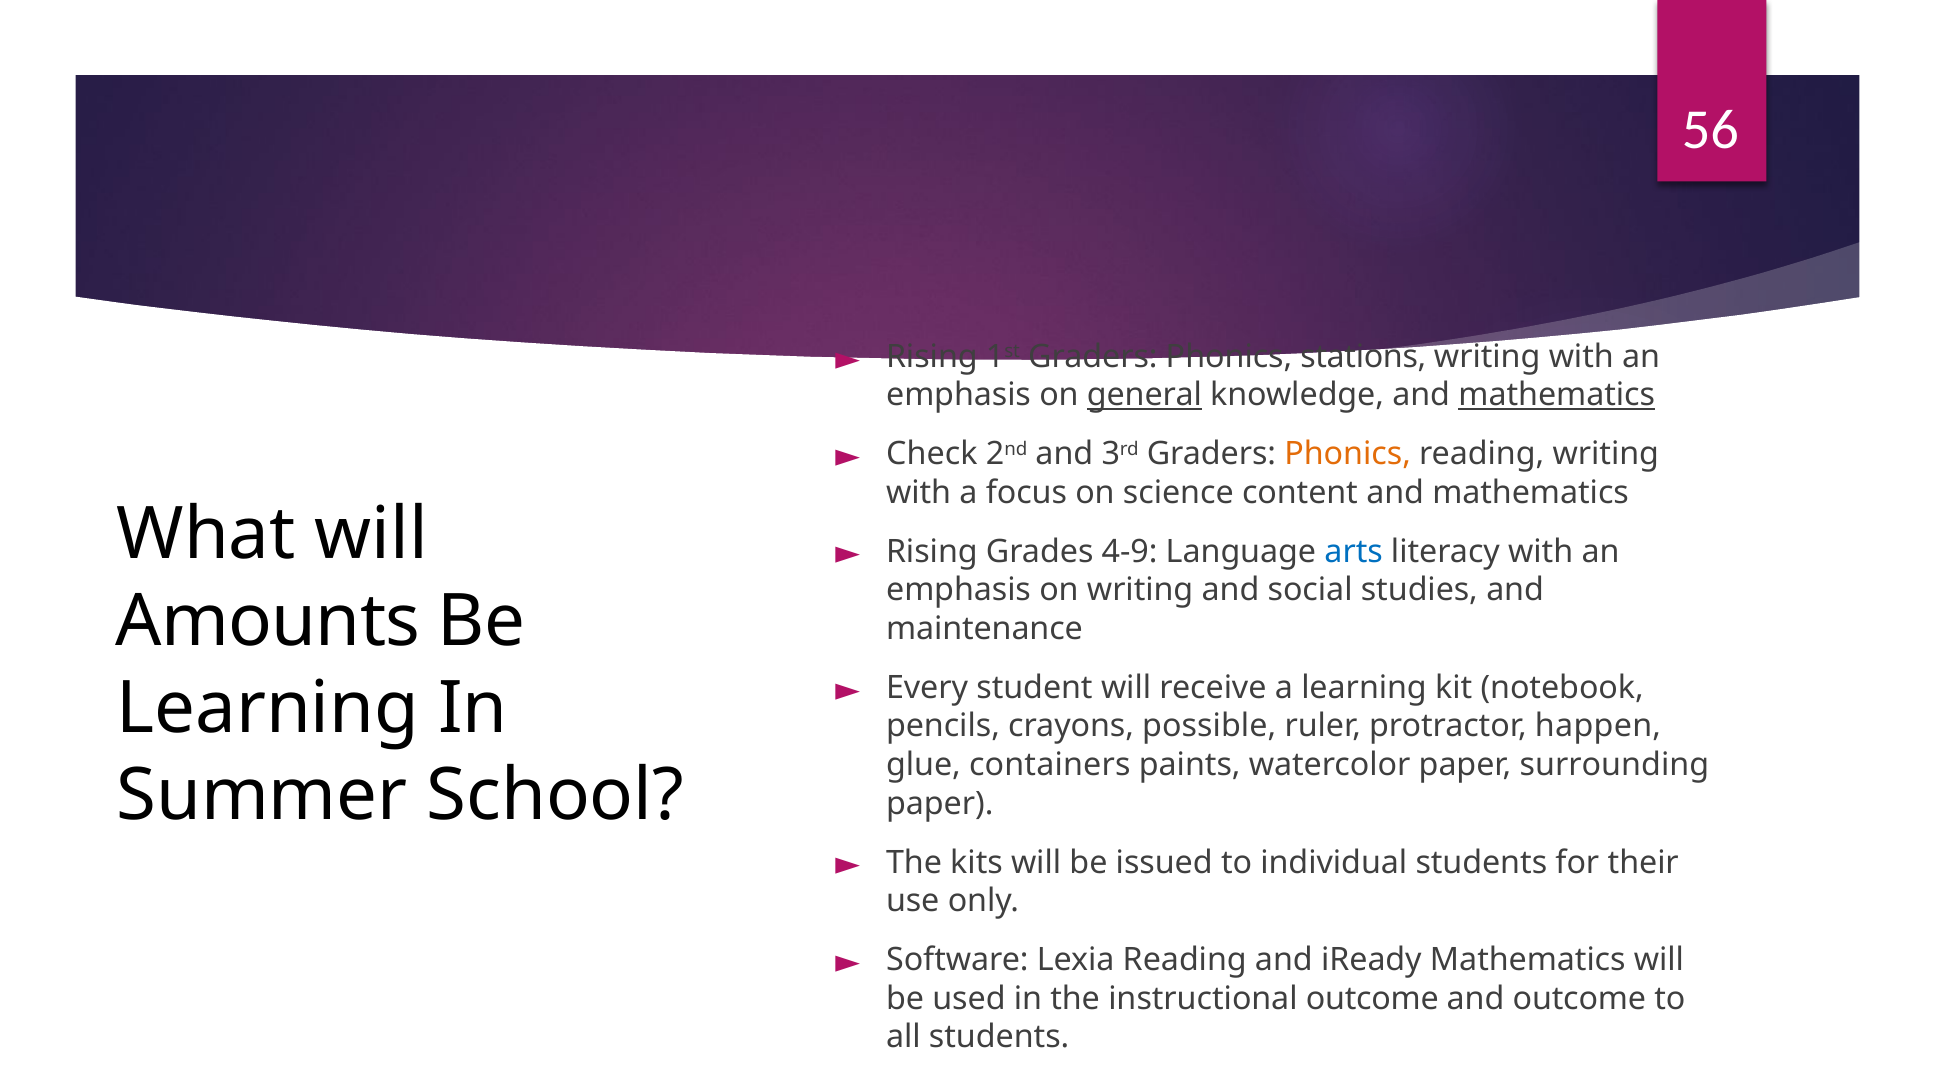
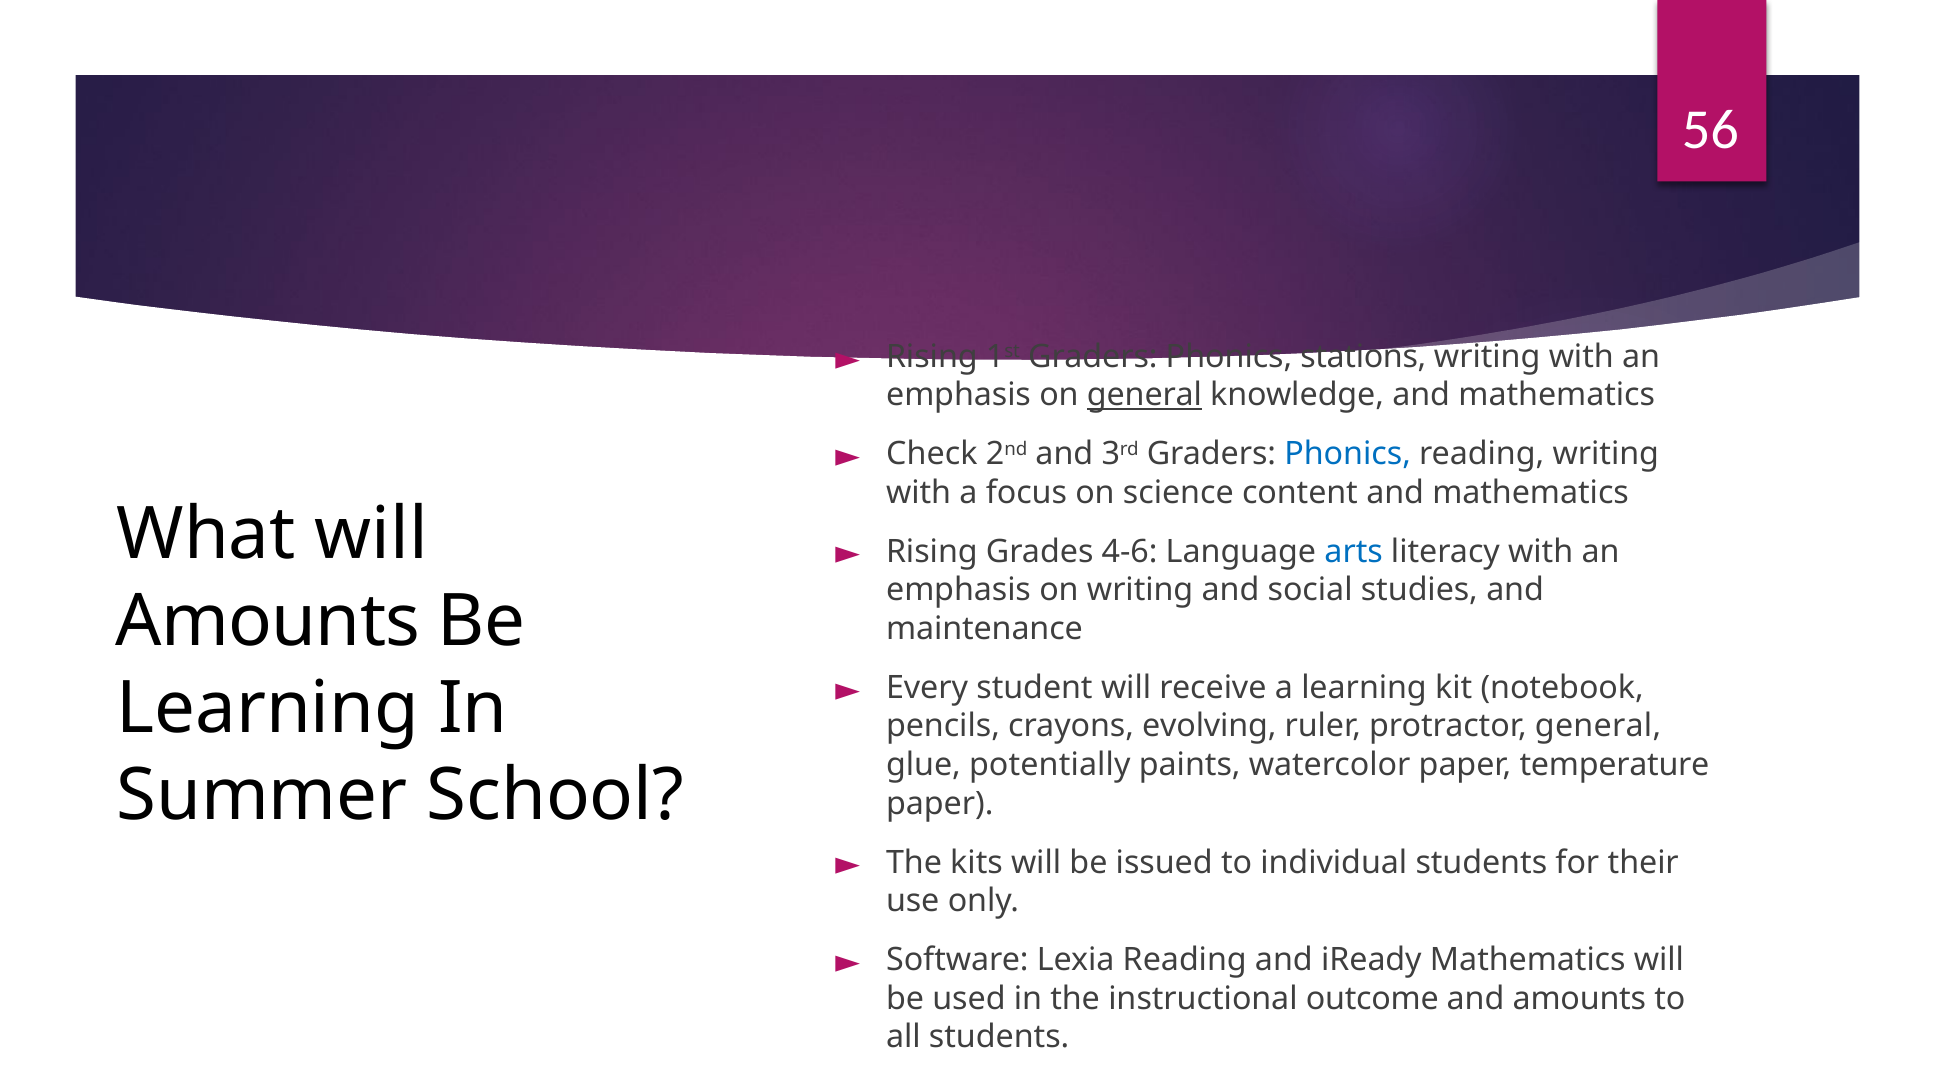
mathematics at (1557, 395) underline: present -> none
Phonics at (1348, 454) colour: orange -> blue
4-9: 4-9 -> 4-6
possible: possible -> evolving
protractor happen: happen -> general
containers: containers -> potentially
surrounding: surrounding -> temperature
and outcome: outcome -> amounts
